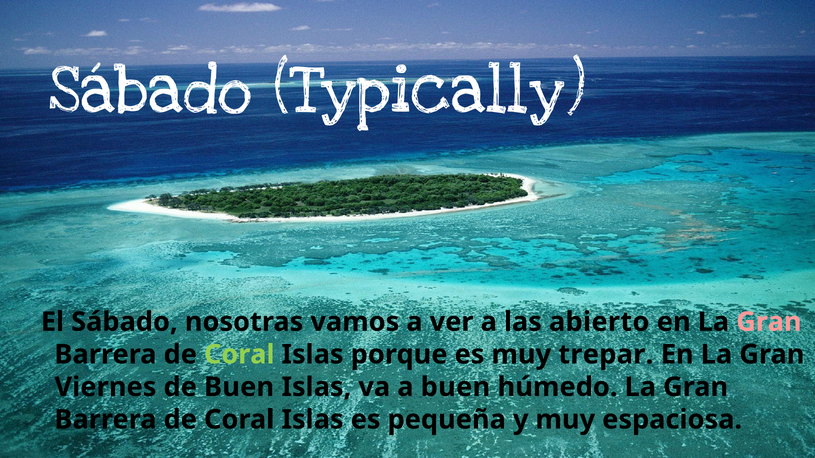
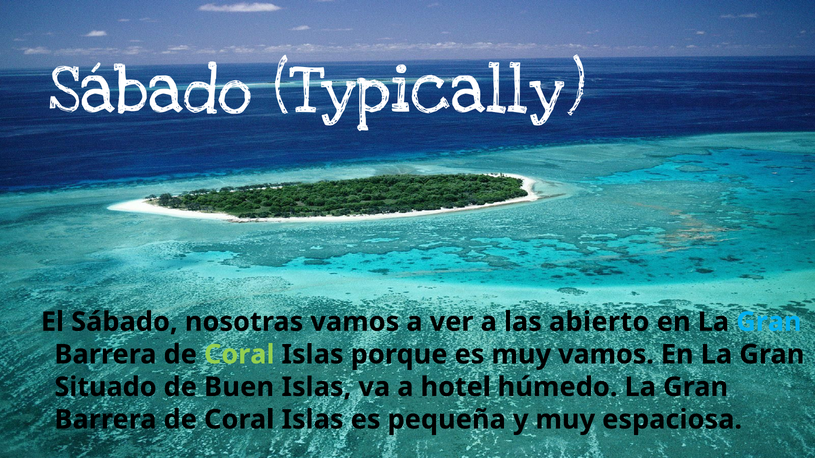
Gran at (769, 322) colour: pink -> light blue
muy trepar: trepar -> vamos
Viernes: Viernes -> Situado
a buen: buen -> hotel
